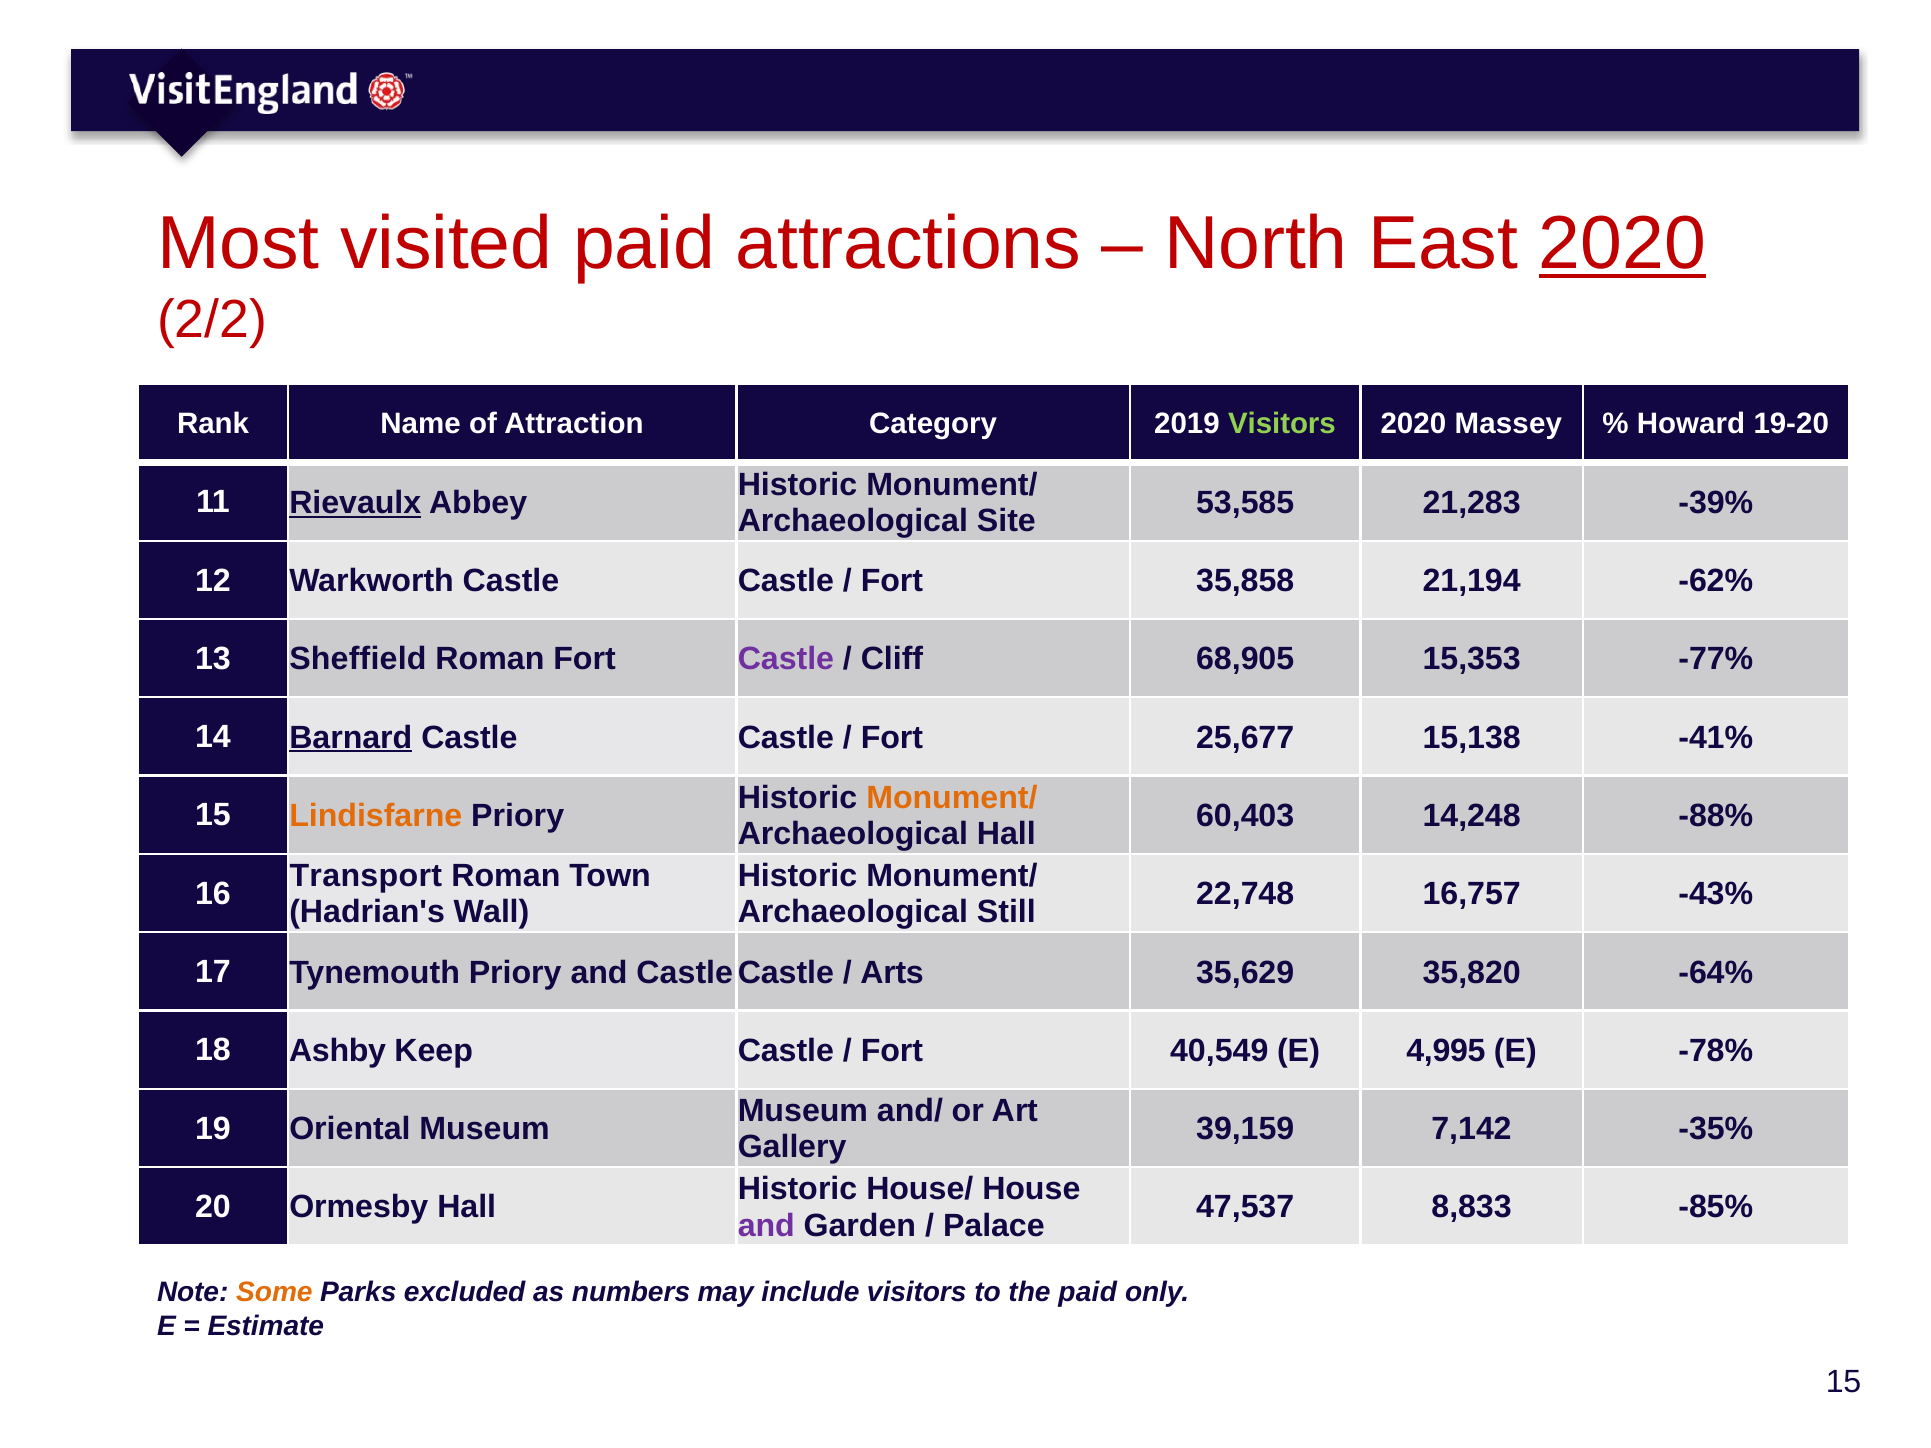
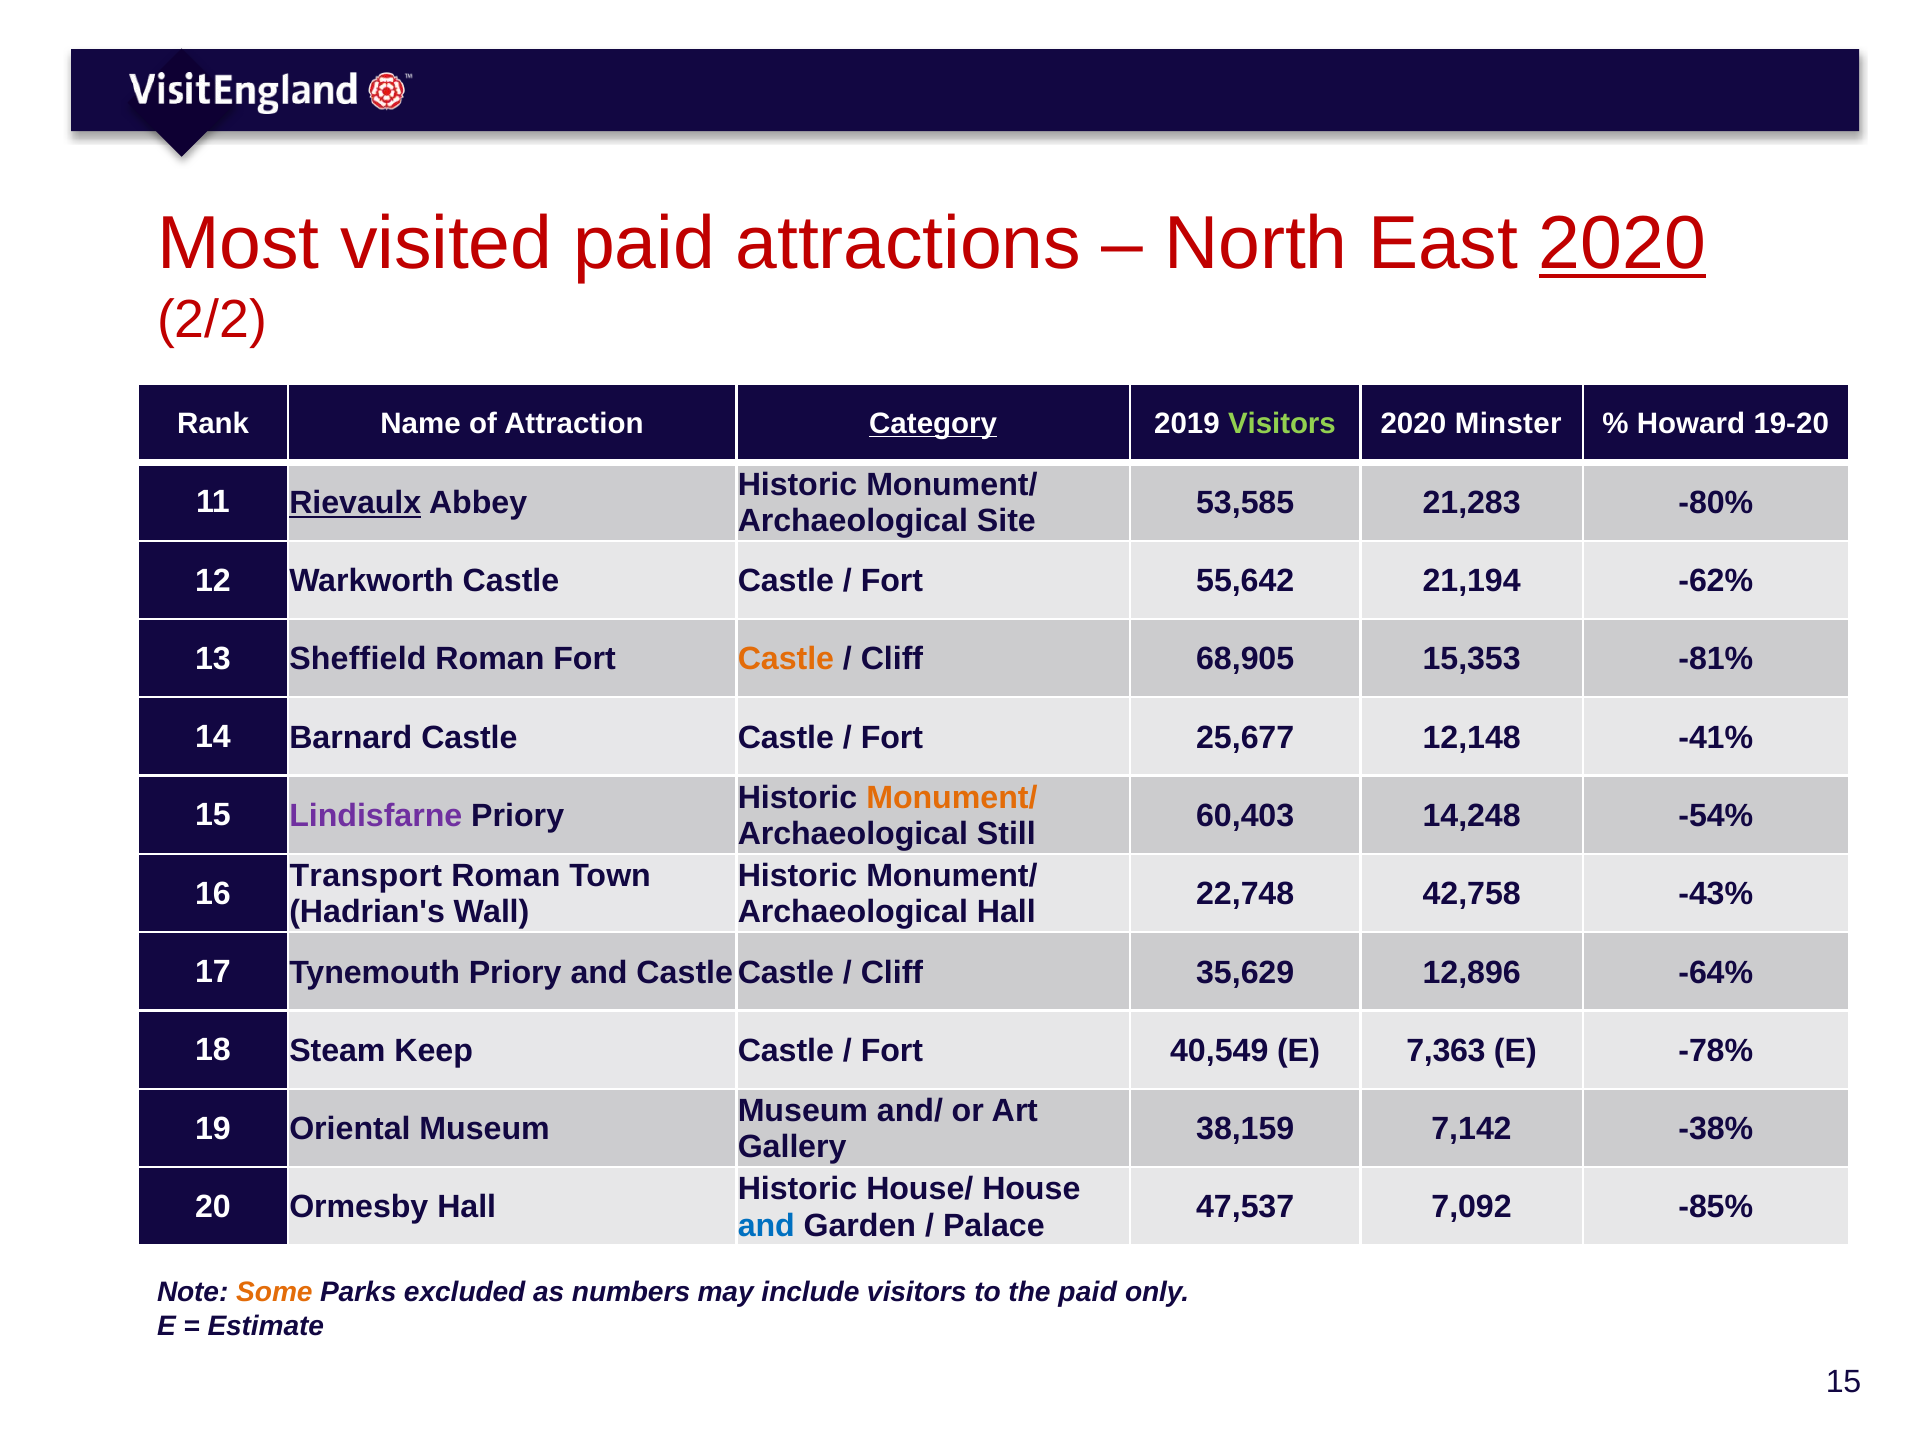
Category underline: none -> present
Massey: Massey -> Minster
-39%: -39% -> -80%
35,858: 35,858 -> 55,642
Castle at (786, 659) colour: purple -> orange
-77%: -77% -> -81%
Barnard underline: present -> none
15,138: 15,138 -> 12,148
Lindisfarne colour: orange -> purple
-88%: -88% -> -54%
Archaeological Hall: Hall -> Still
16,757: 16,757 -> 42,758
Archaeological Still: Still -> Hall
Arts at (892, 973): Arts -> Cliff
35,820: 35,820 -> 12,896
Ashby: Ashby -> Steam
4,995: 4,995 -> 7,363
39,159: 39,159 -> 38,159
-35%: -35% -> -38%
8,833: 8,833 -> 7,092
and at (766, 1226) colour: purple -> blue
